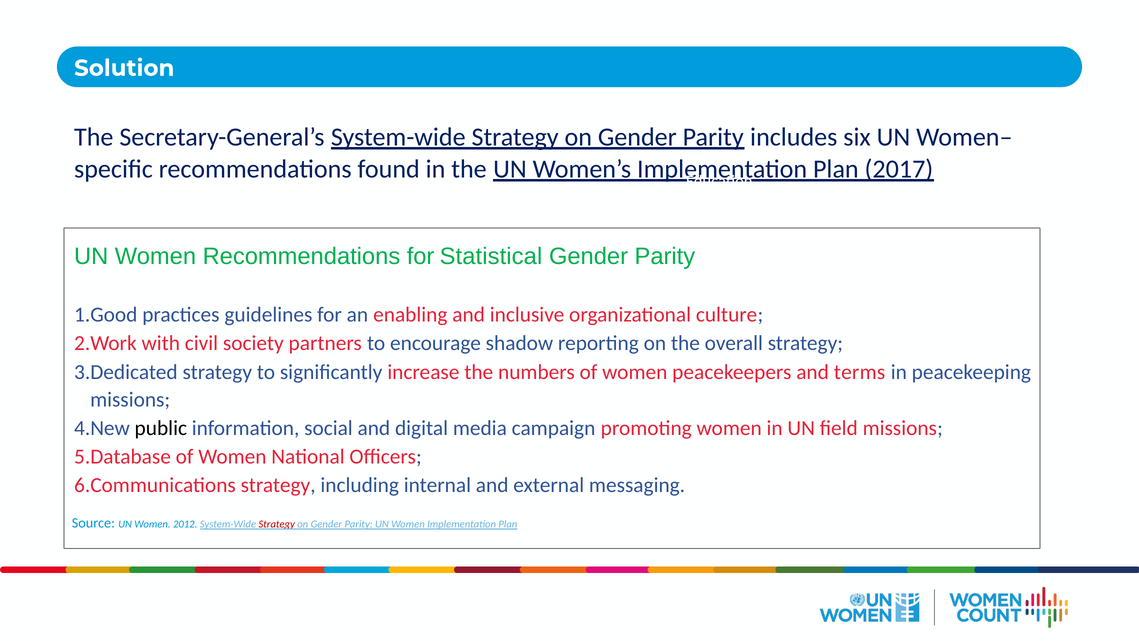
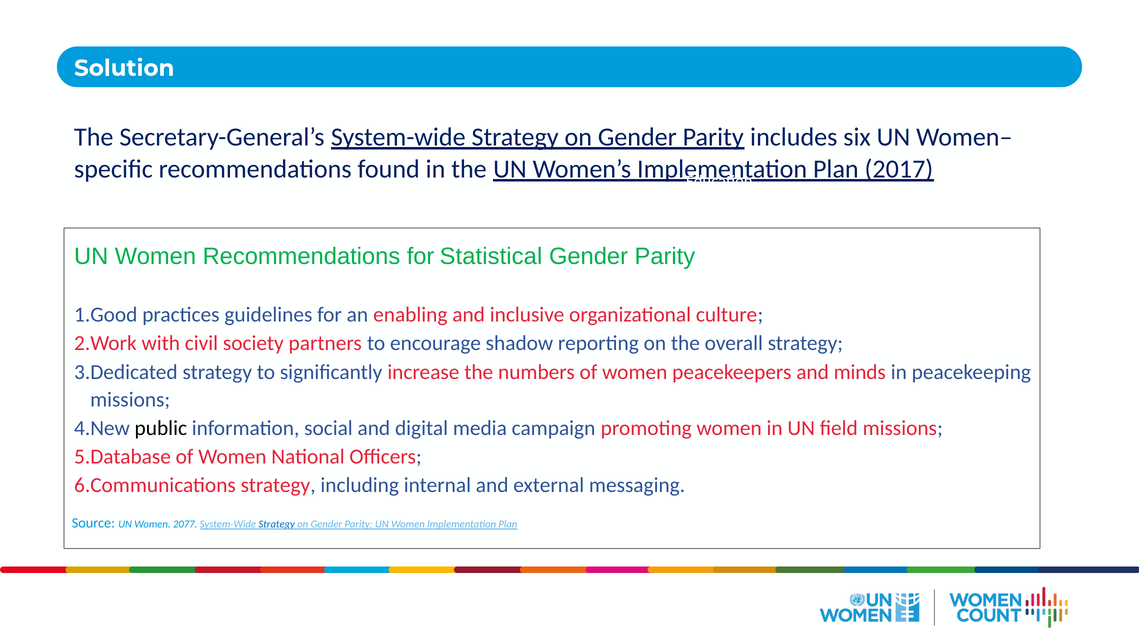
terms: terms -> minds
2012: 2012 -> 2077
Strategy at (277, 524) colour: red -> blue
